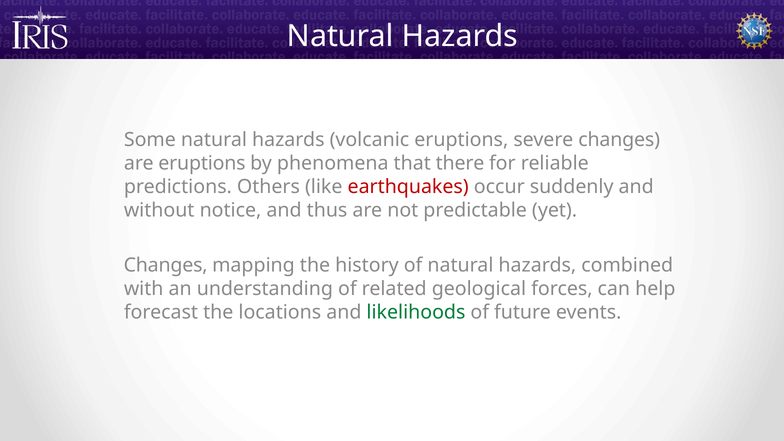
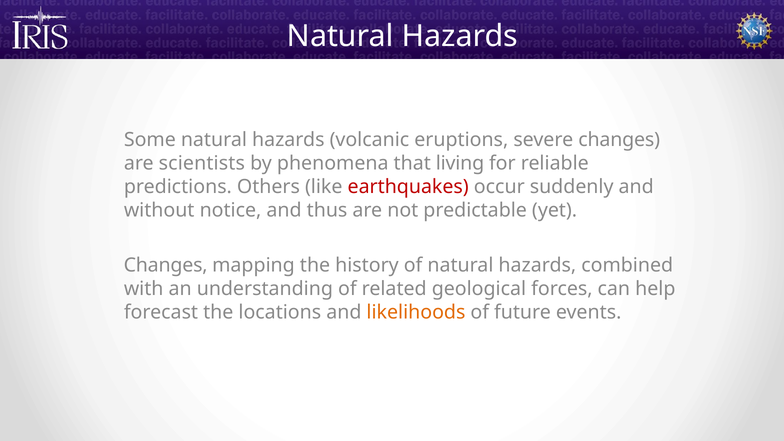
are eruptions: eruptions -> scientists
there: there -> living
likelihoods colour: green -> orange
